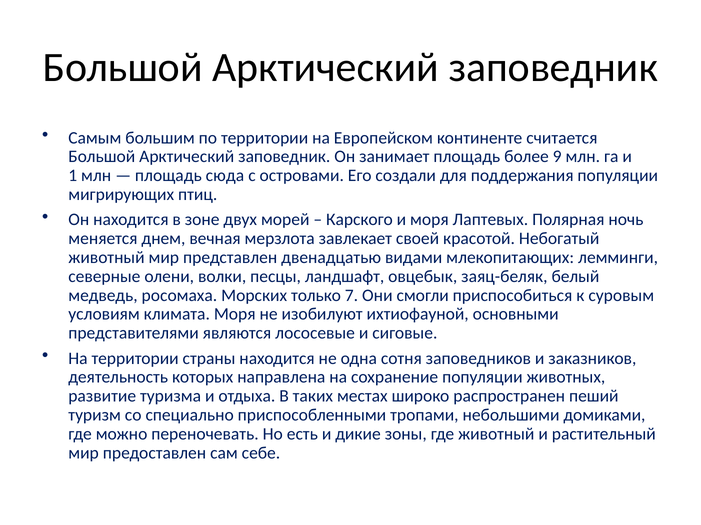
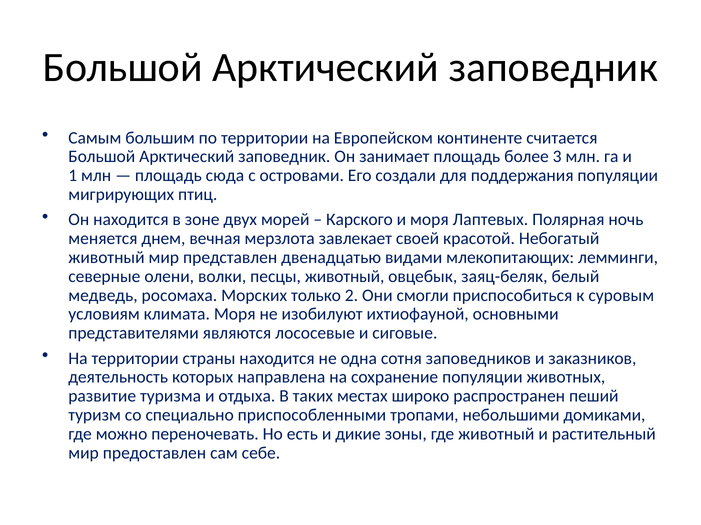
9: 9 -> 3
песцы ландшафт: ландшафт -> животный
7: 7 -> 2
